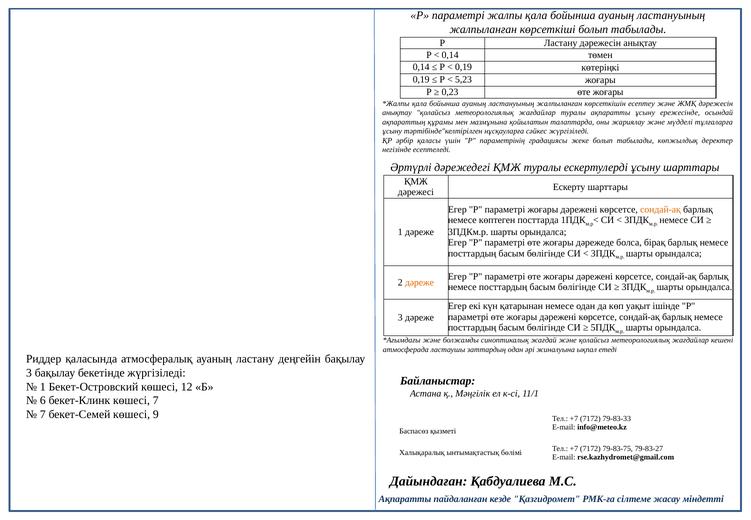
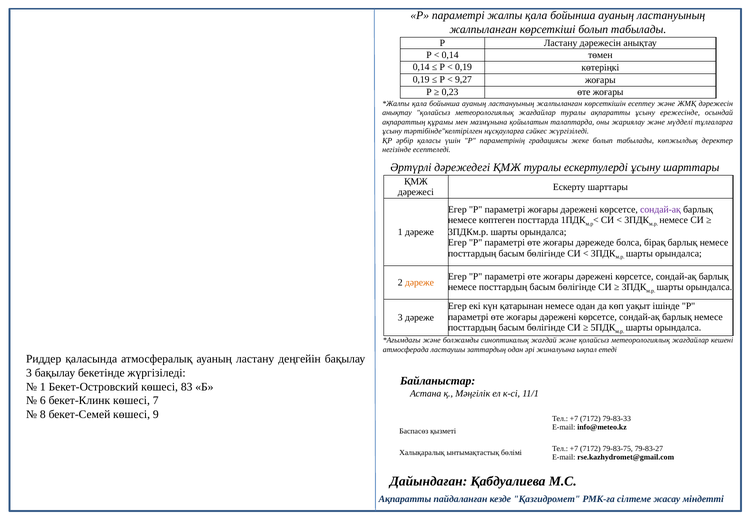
5,23: 5,23 -> 9,27
сондай-ақ at (660, 209) colour: orange -> purple
12: 12 -> 83
7 at (43, 414): 7 -> 8
